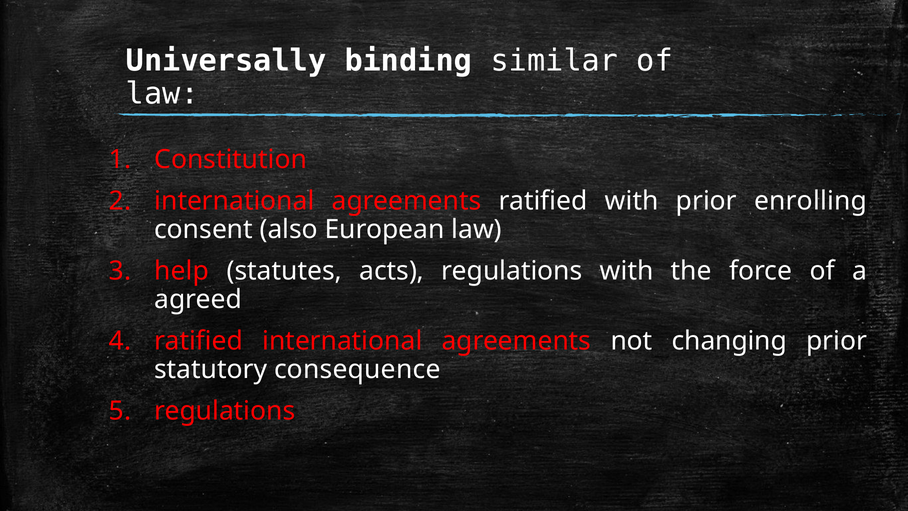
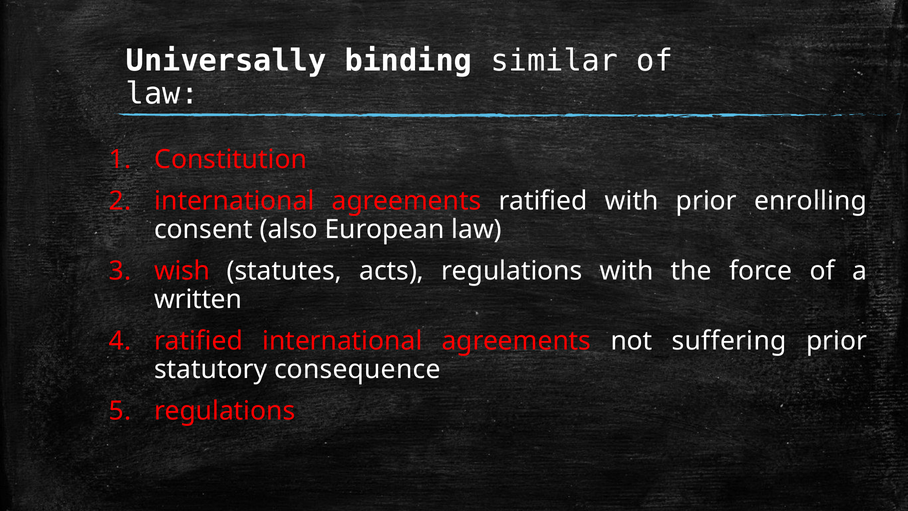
help: help -> wish
agreed: agreed -> written
changing: changing -> suffering
